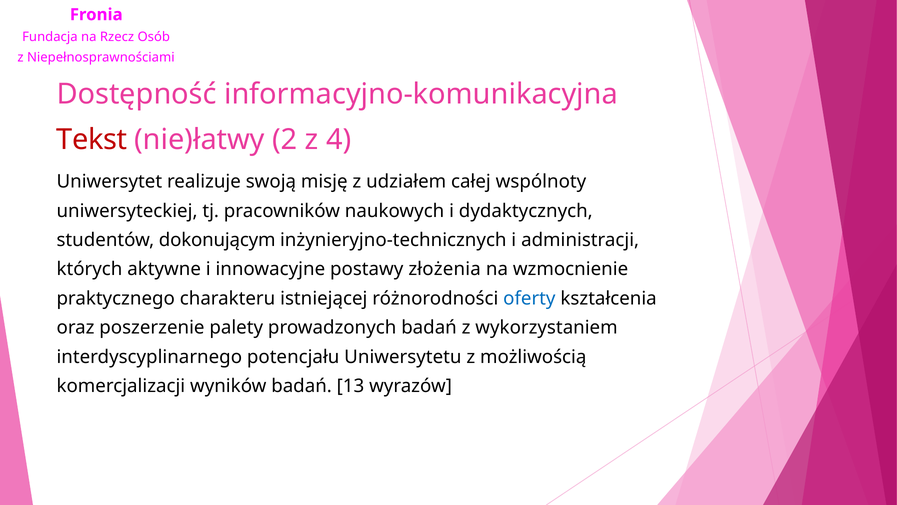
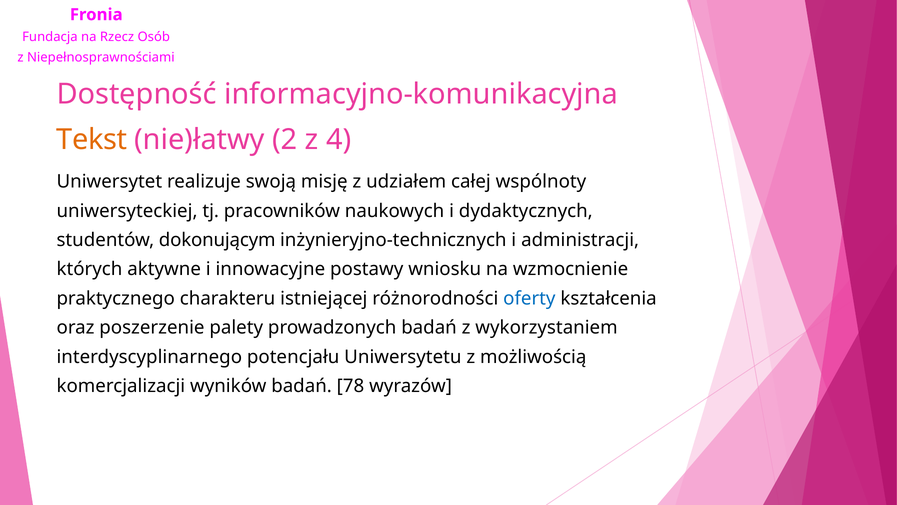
Tekst colour: red -> orange
złożenia: złożenia -> wniosku
13: 13 -> 78
